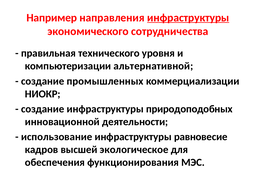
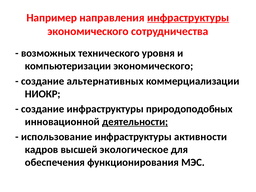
правильная: правильная -> возможных
компьютеризации альтернативной: альтернативной -> экономического
промышленных: промышленных -> альтернативных
деятельности underline: none -> present
равновесие: равновесие -> активности
